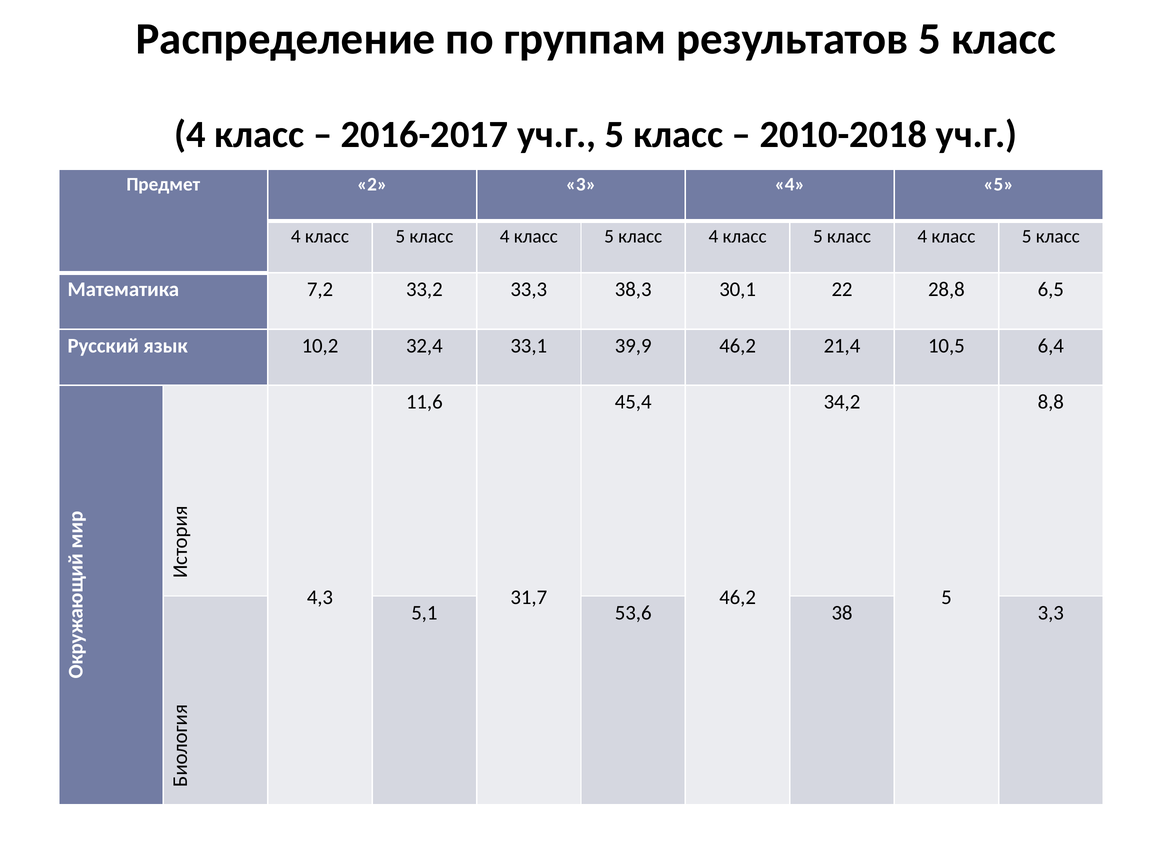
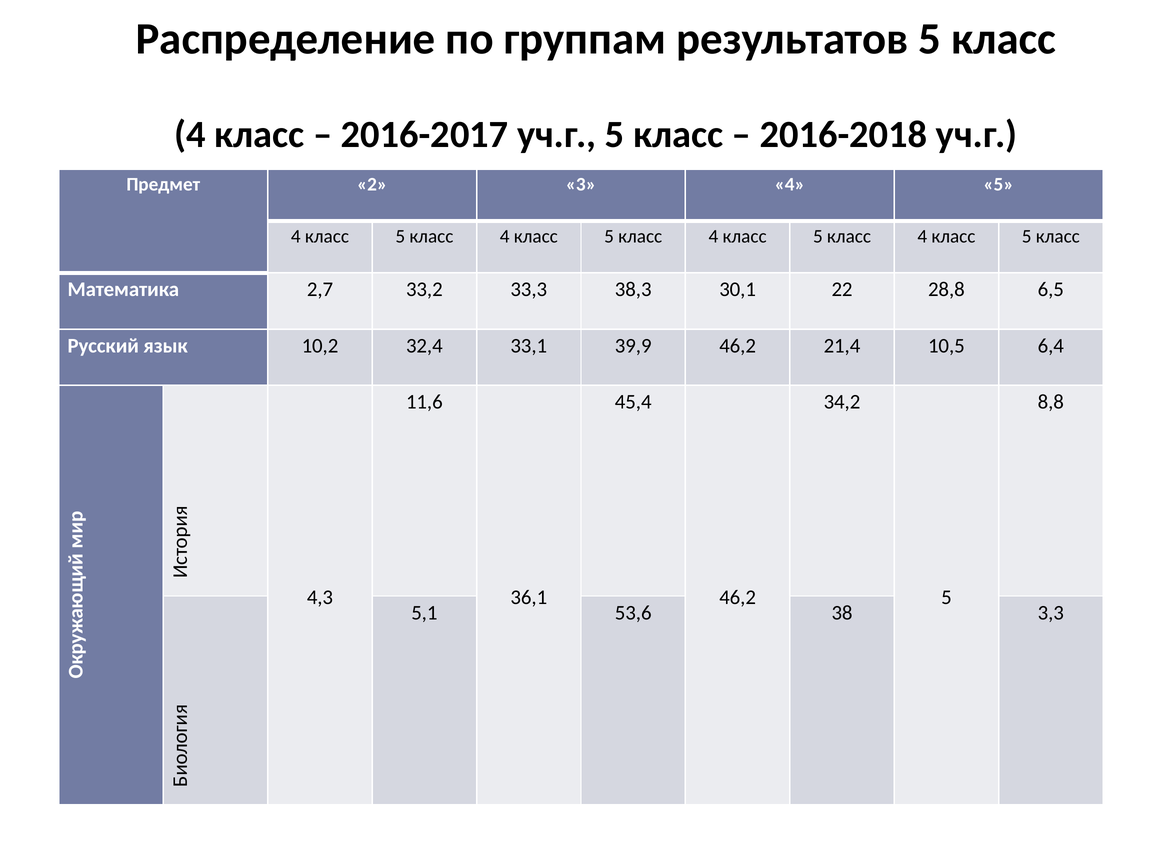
2010-2018: 2010-2018 -> 2016-2018
7,2: 7,2 -> 2,7
31,7: 31,7 -> 36,1
